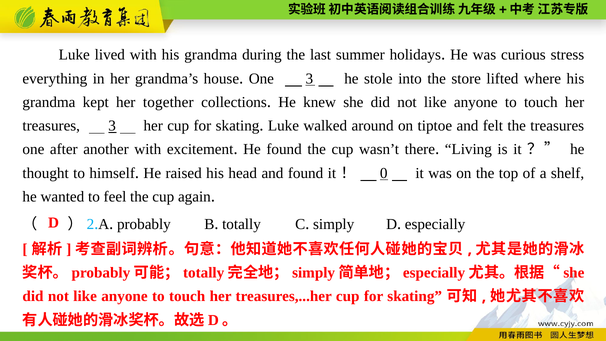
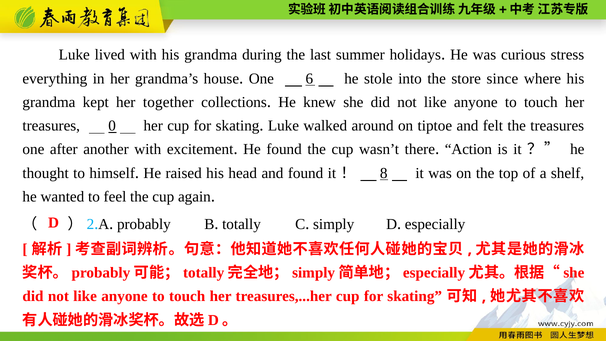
One 3: 3 -> 6
lifted: lifted -> since
treasures 3: 3 -> 0
Living: Living -> Action
0: 0 -> 8
